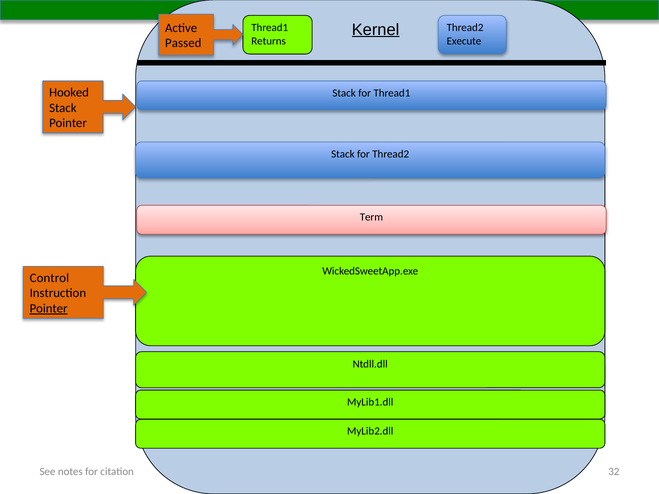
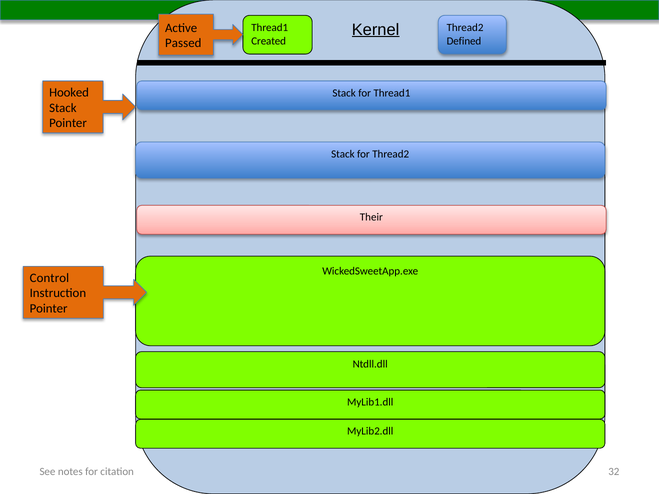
Returns: Returns -> Created
Execute: Execute -> Defined
Term: Term -> Their
Pointer at (49, 309) underline: present -> none
